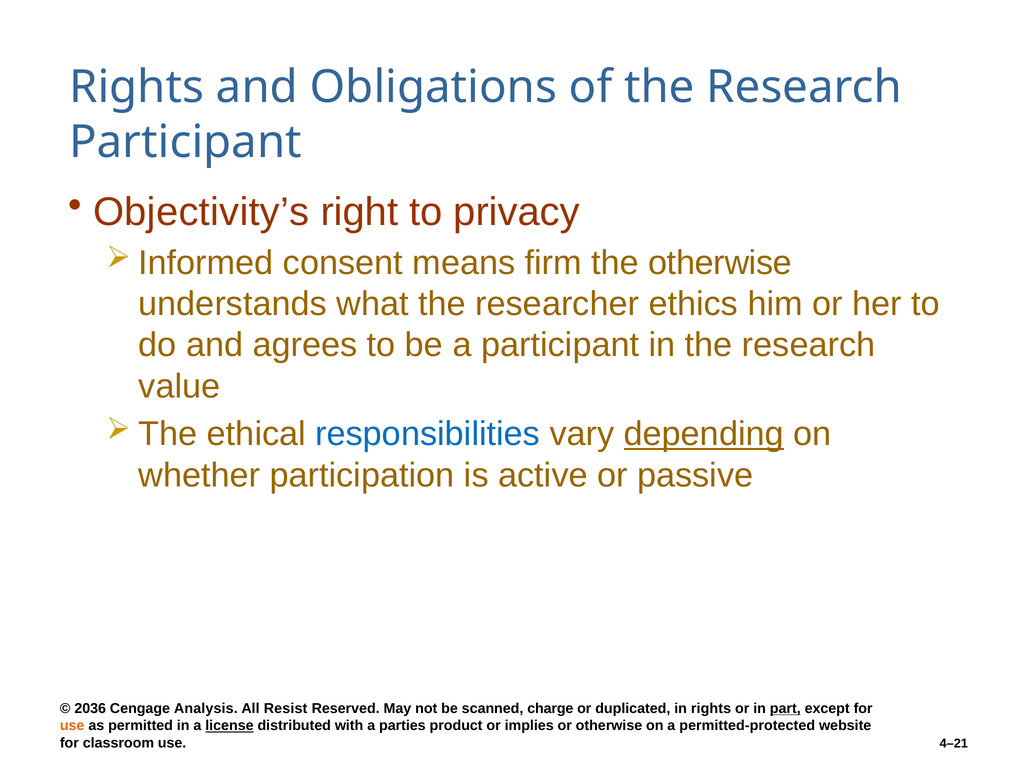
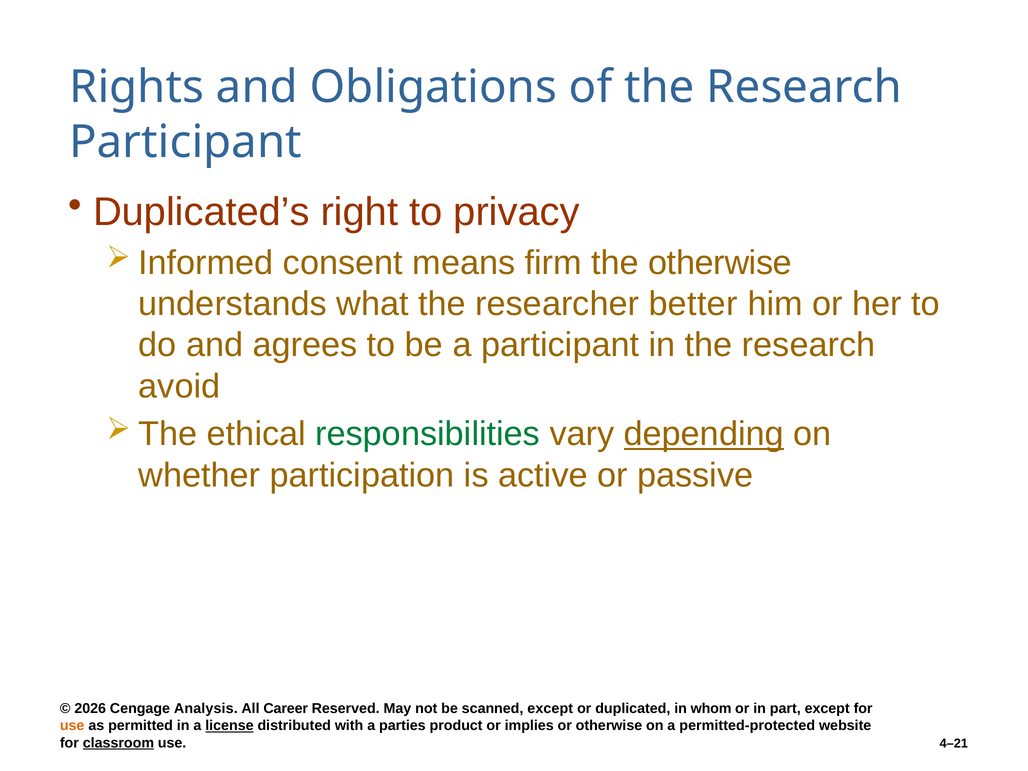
Objectivity’s: Objectivity’s -> Duplicated’s
ethics: ethics -> better
value: value -> avoid
responsibilities colour: blue -> green
2036: 2036 -> 2026
Resist: Resist -> Career
scanned charge: charge -> except
in rights: rights -> whom
part underline: present -> none
classroom underline: none -> present
